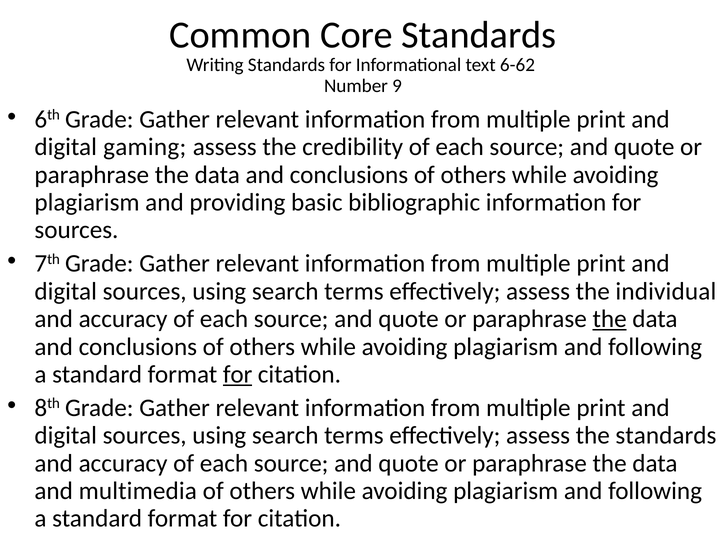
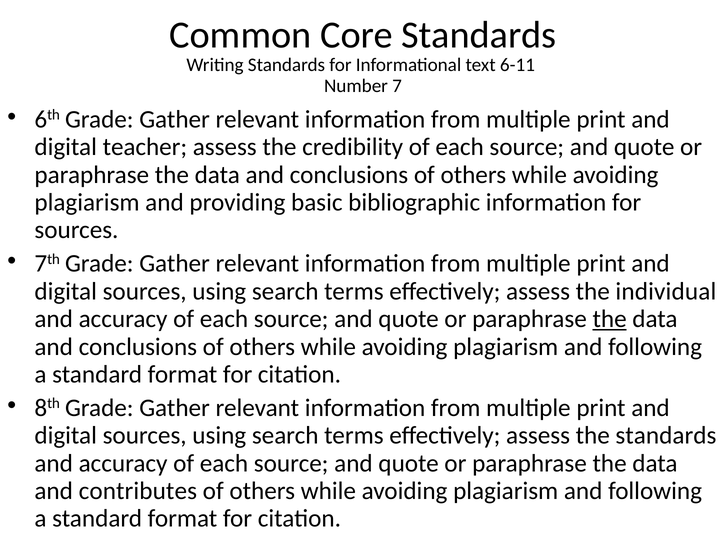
6-62: 6-62 -> 6-11
9: 9 -> 7
gaming: gaming -> teacher
for at (238, 374) underline: present -> none
multimedia: multimedia -> contributes
